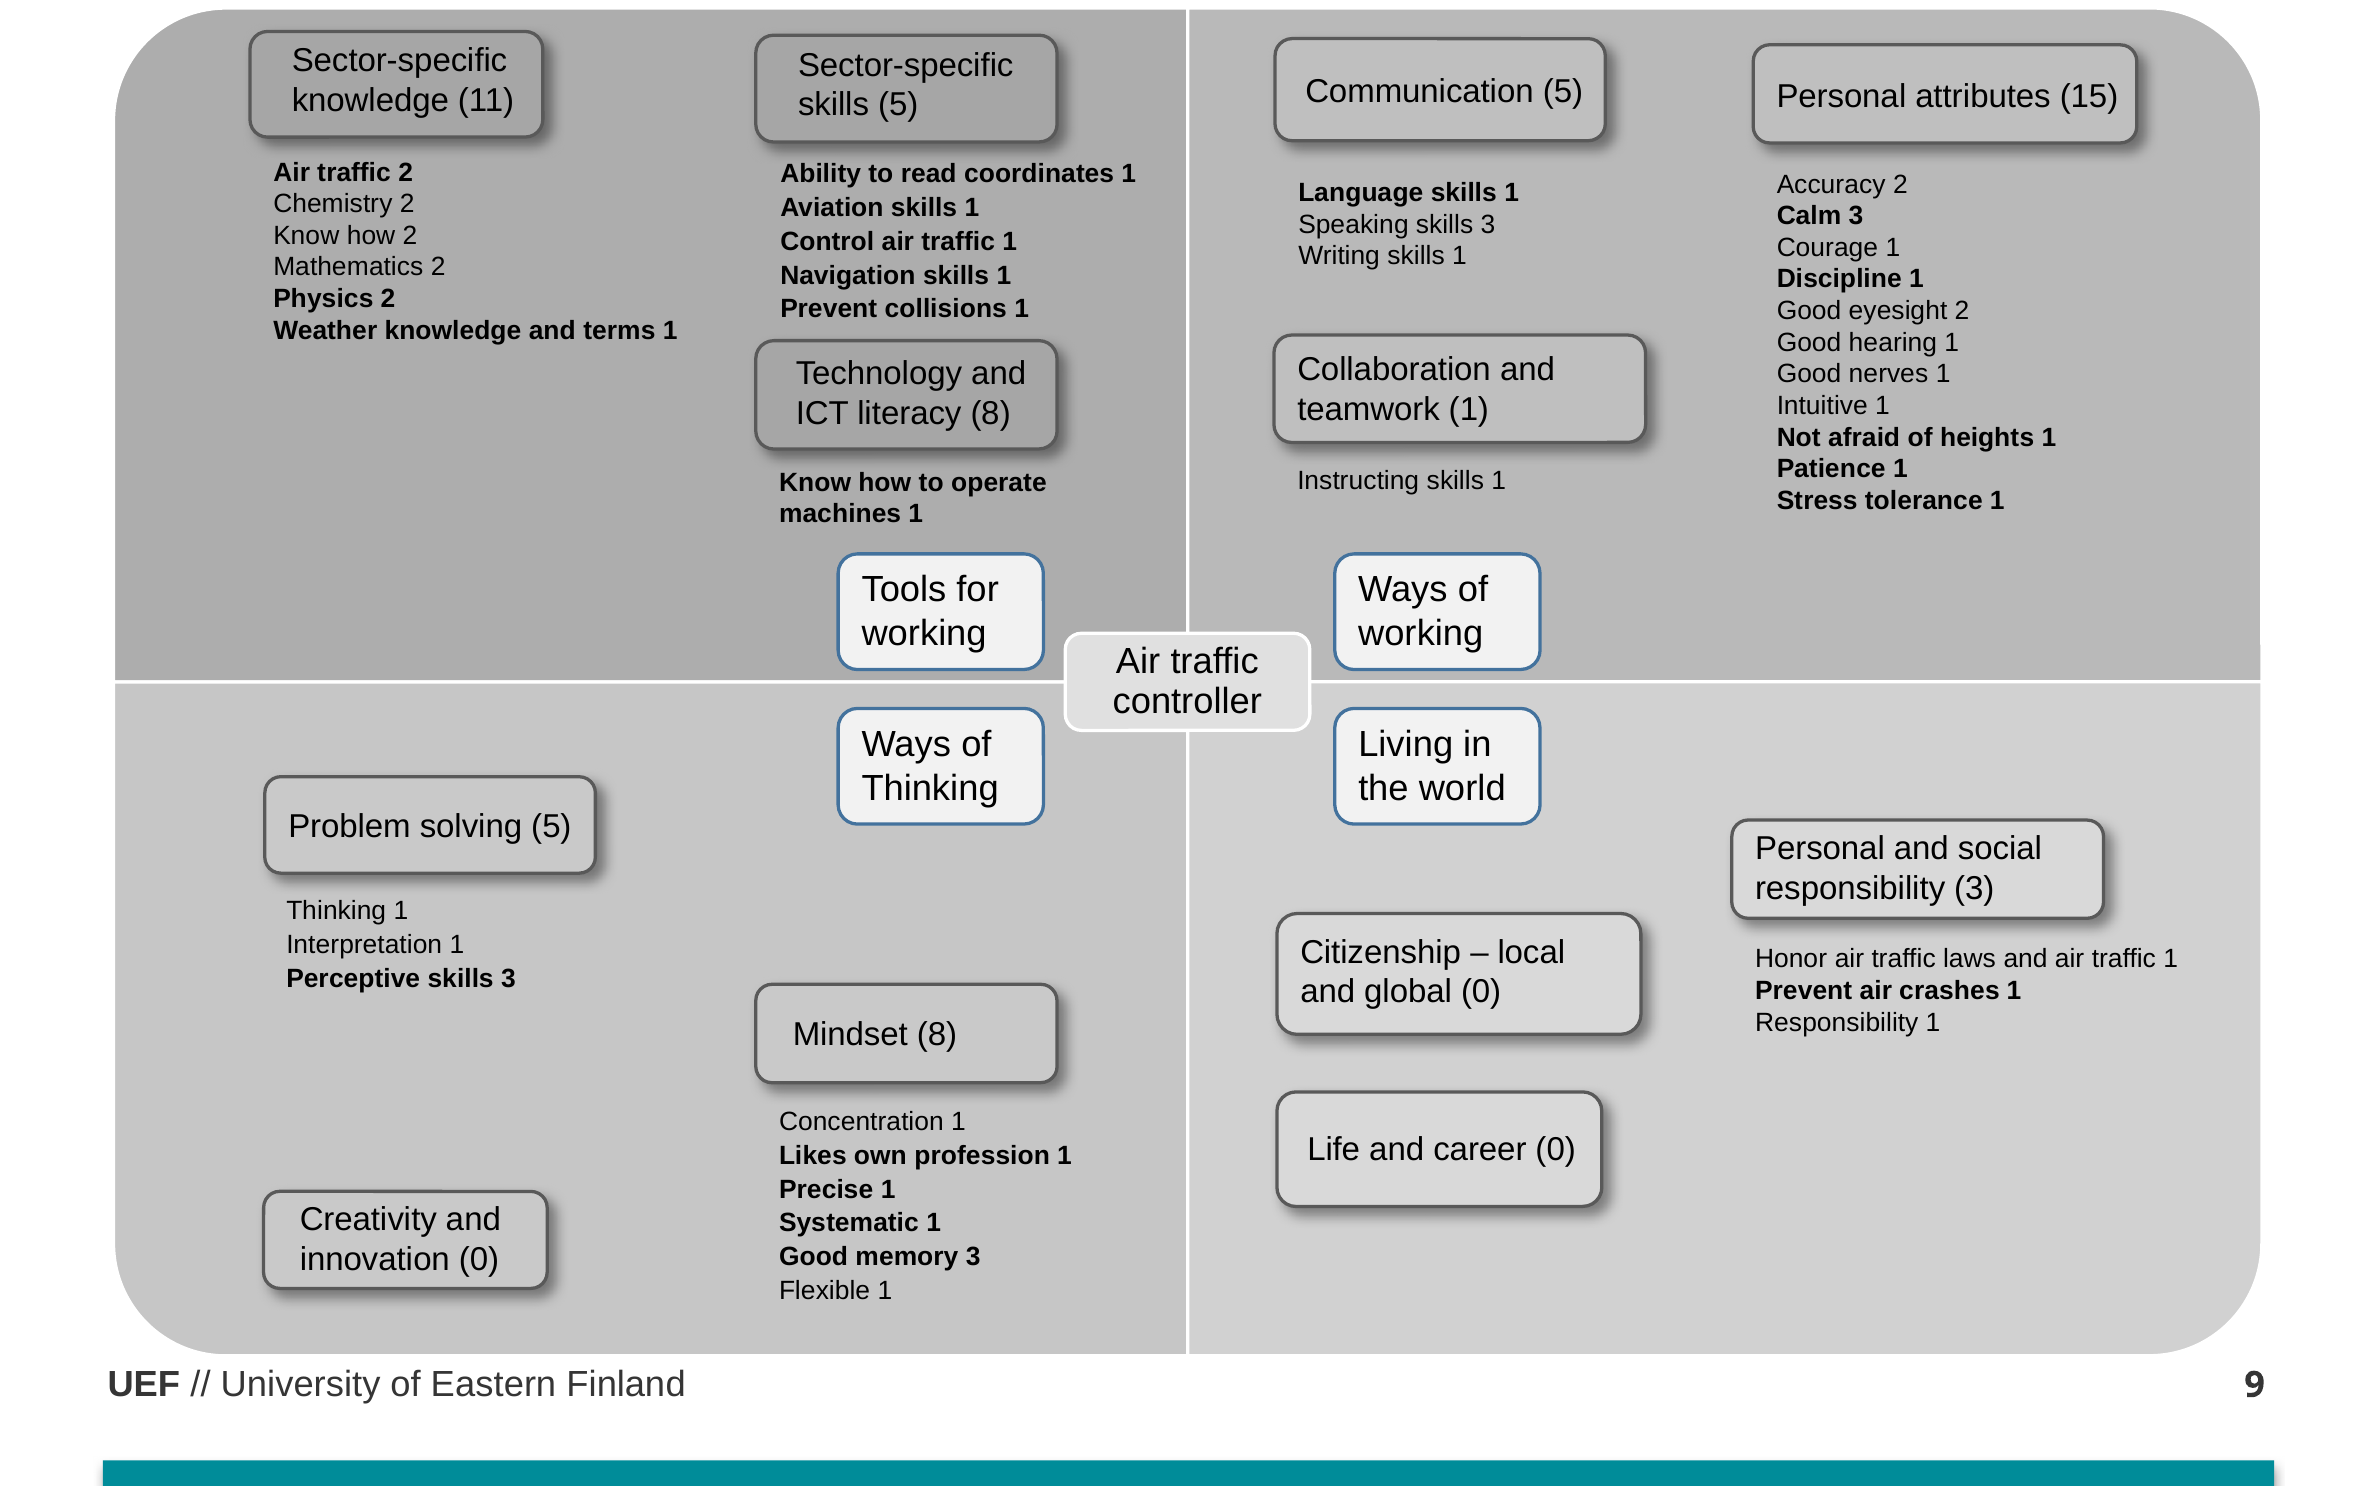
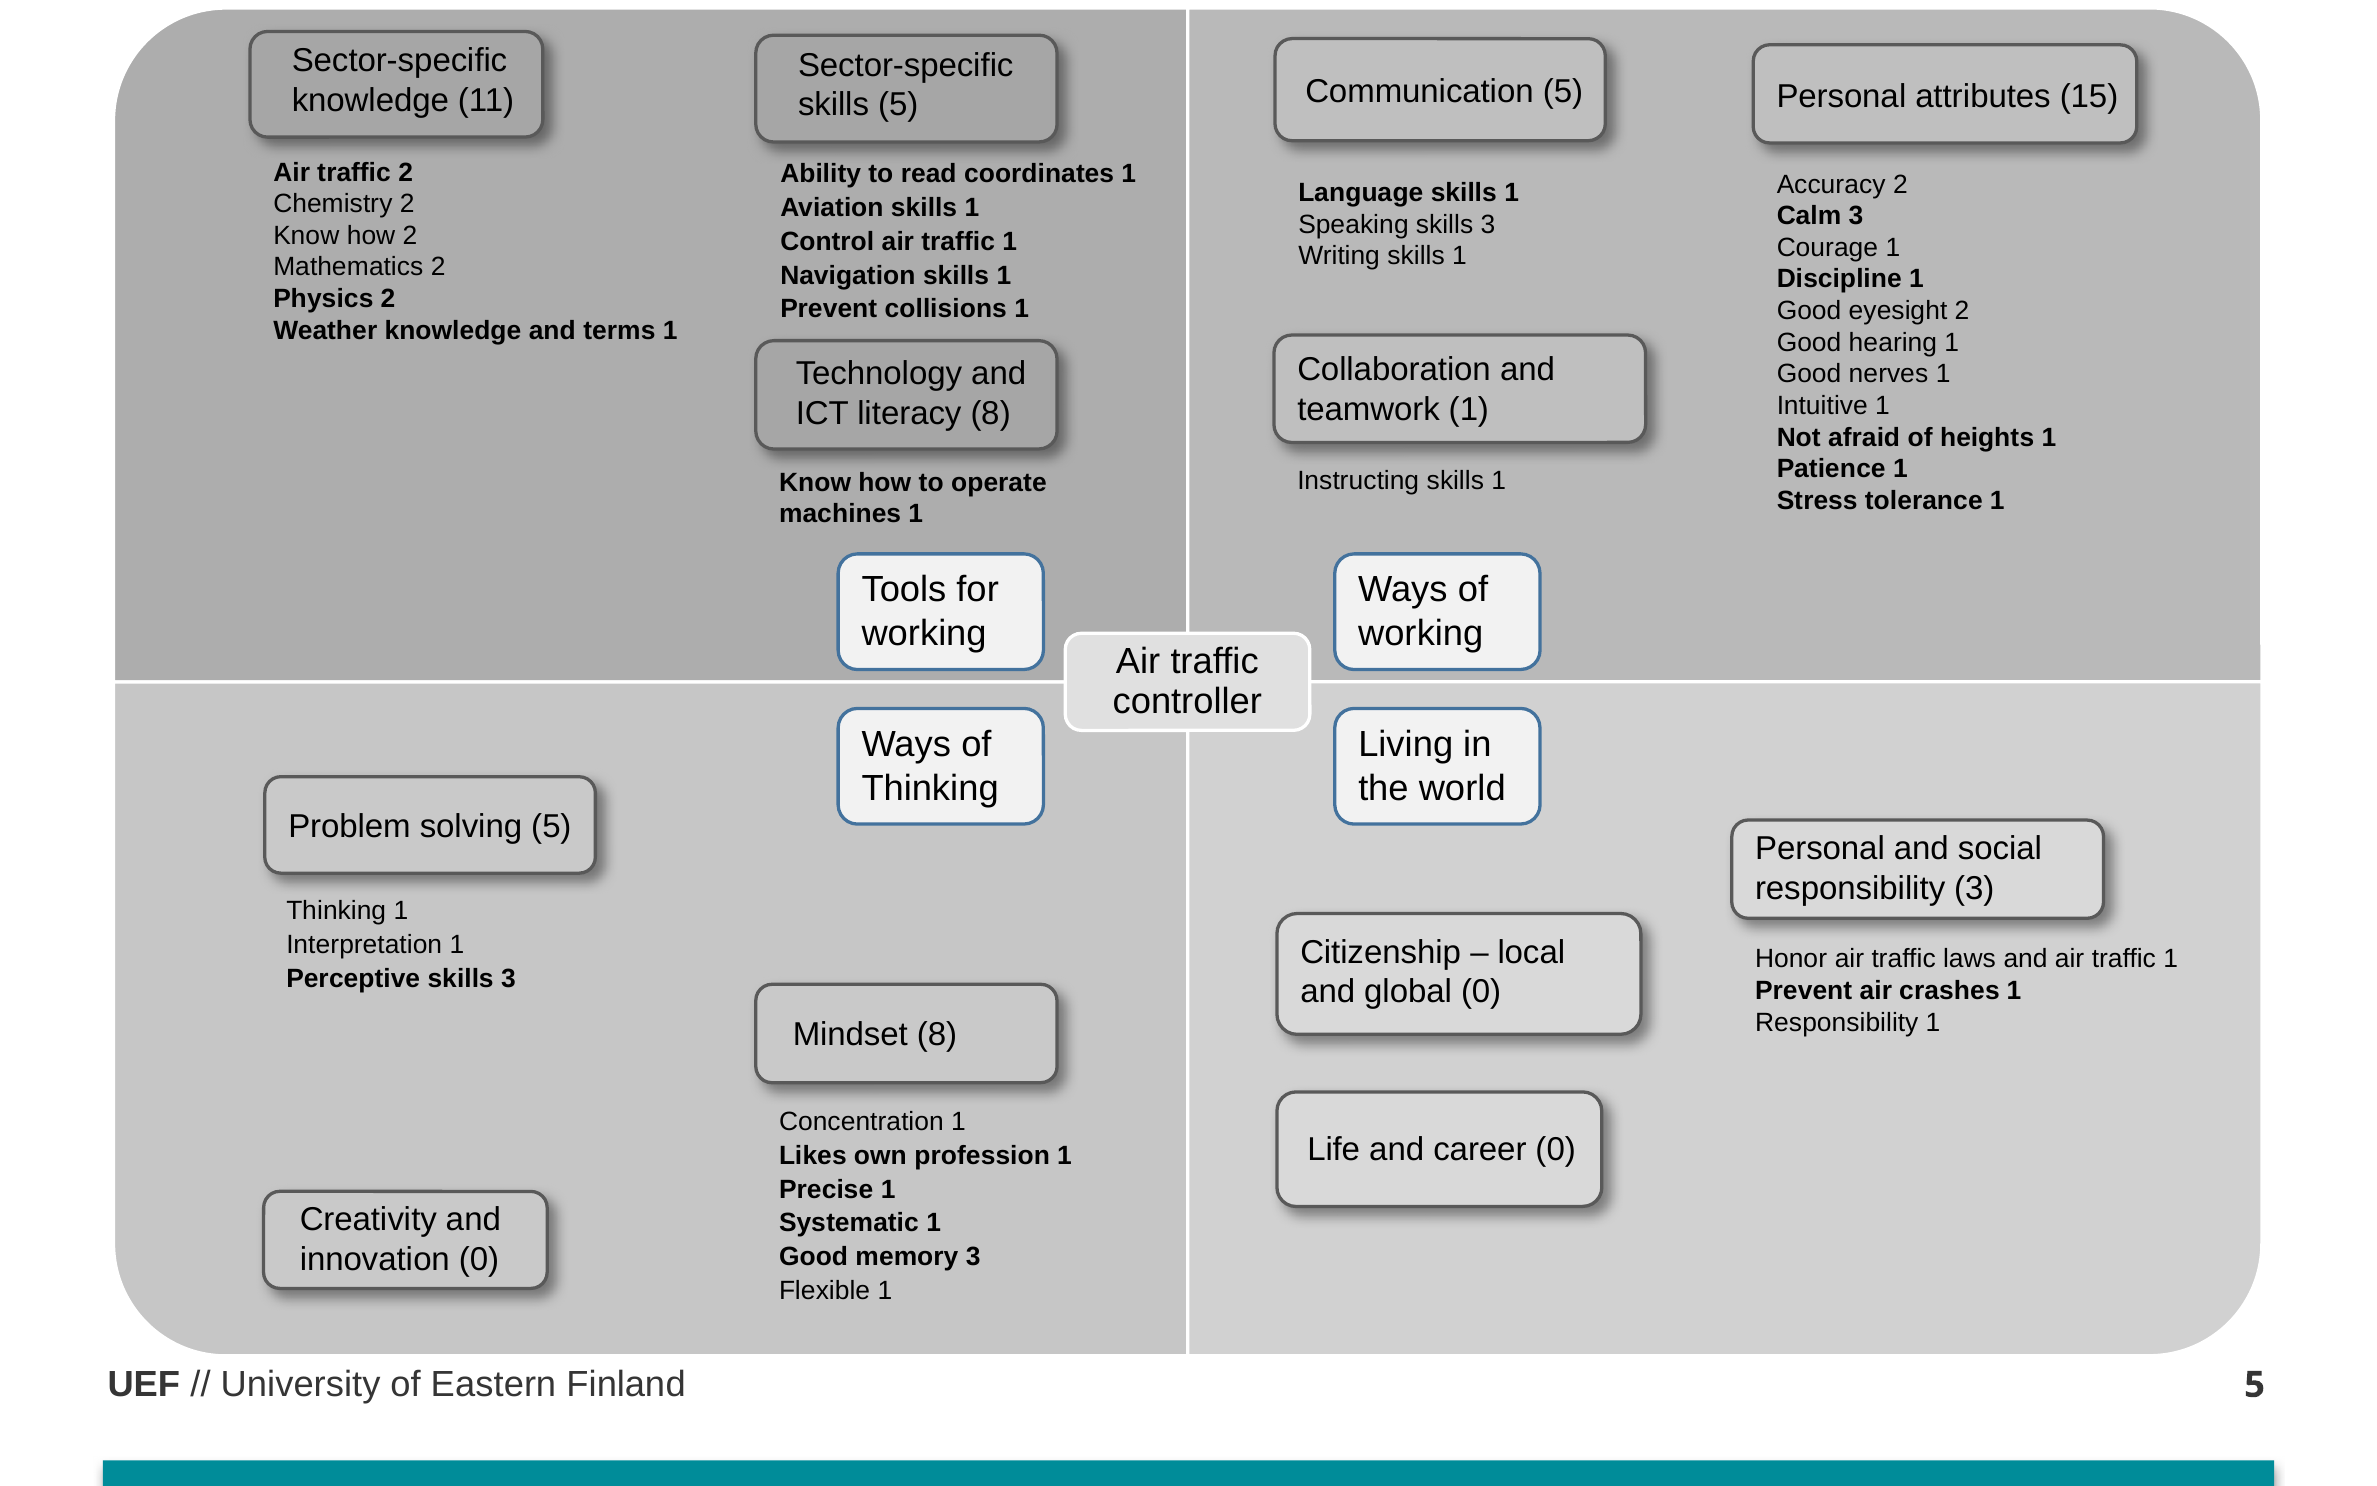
9 at (2255, 1385): 9 -> 5
